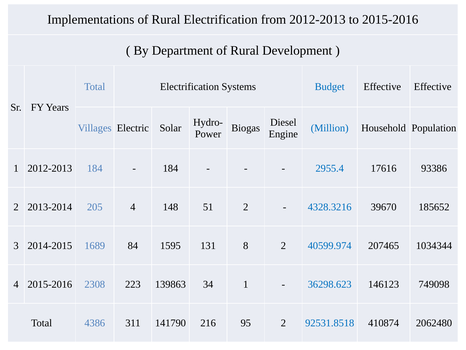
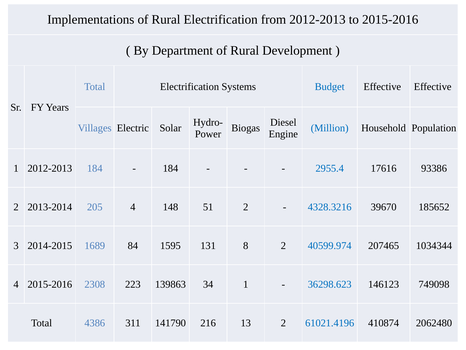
95: 95 -> 13
92531.8518: 92531.8518 -> 61021.4196
